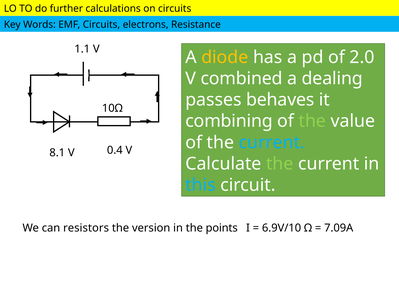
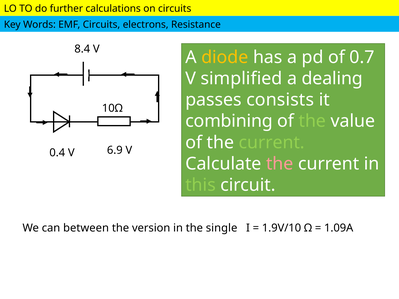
1.1: 1.1 -> 8.4
2.0: 2.0 -> 0.7
combined: combined -> simplified
behaves: behaves -> consists
current at (272, 143) colour: light blue -> light green
8.1: 8.1 -> 0.4
0.4: 0.4 -> 6.9
the at (280, 164) colour: light green -> pink
this colour: light blue -> light green
resistors: resistors -> between
points: points -> single
6.9V/10: 6.9V/10 -> 1.9V/10
7.09A: 7.09A -> 1.09A
